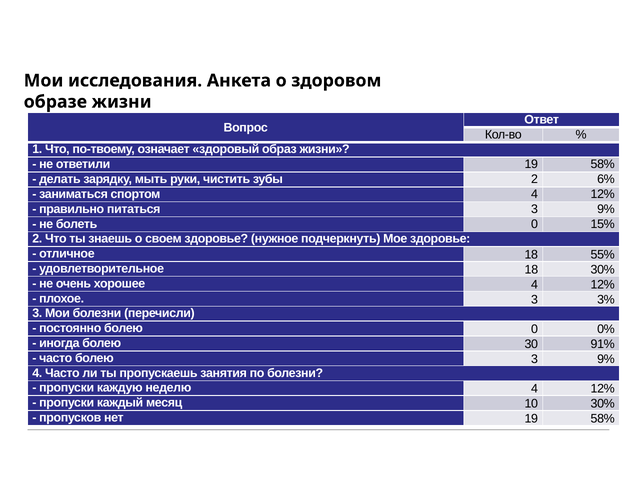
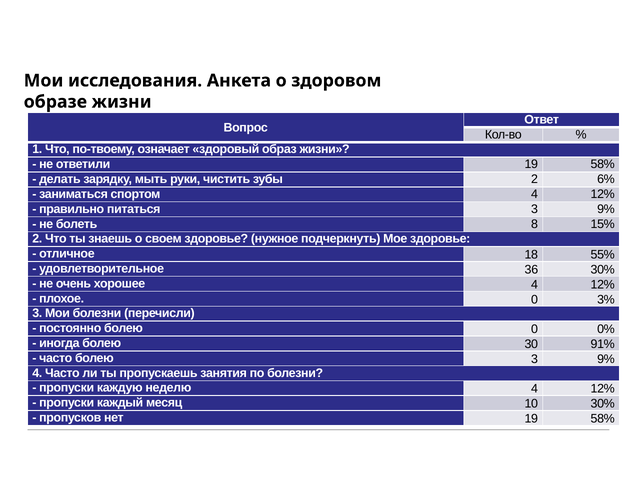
болеть 0: 0 -> 8
удовлетворительное 18: 18 -> 36
плохое 3: 3 -> 0
